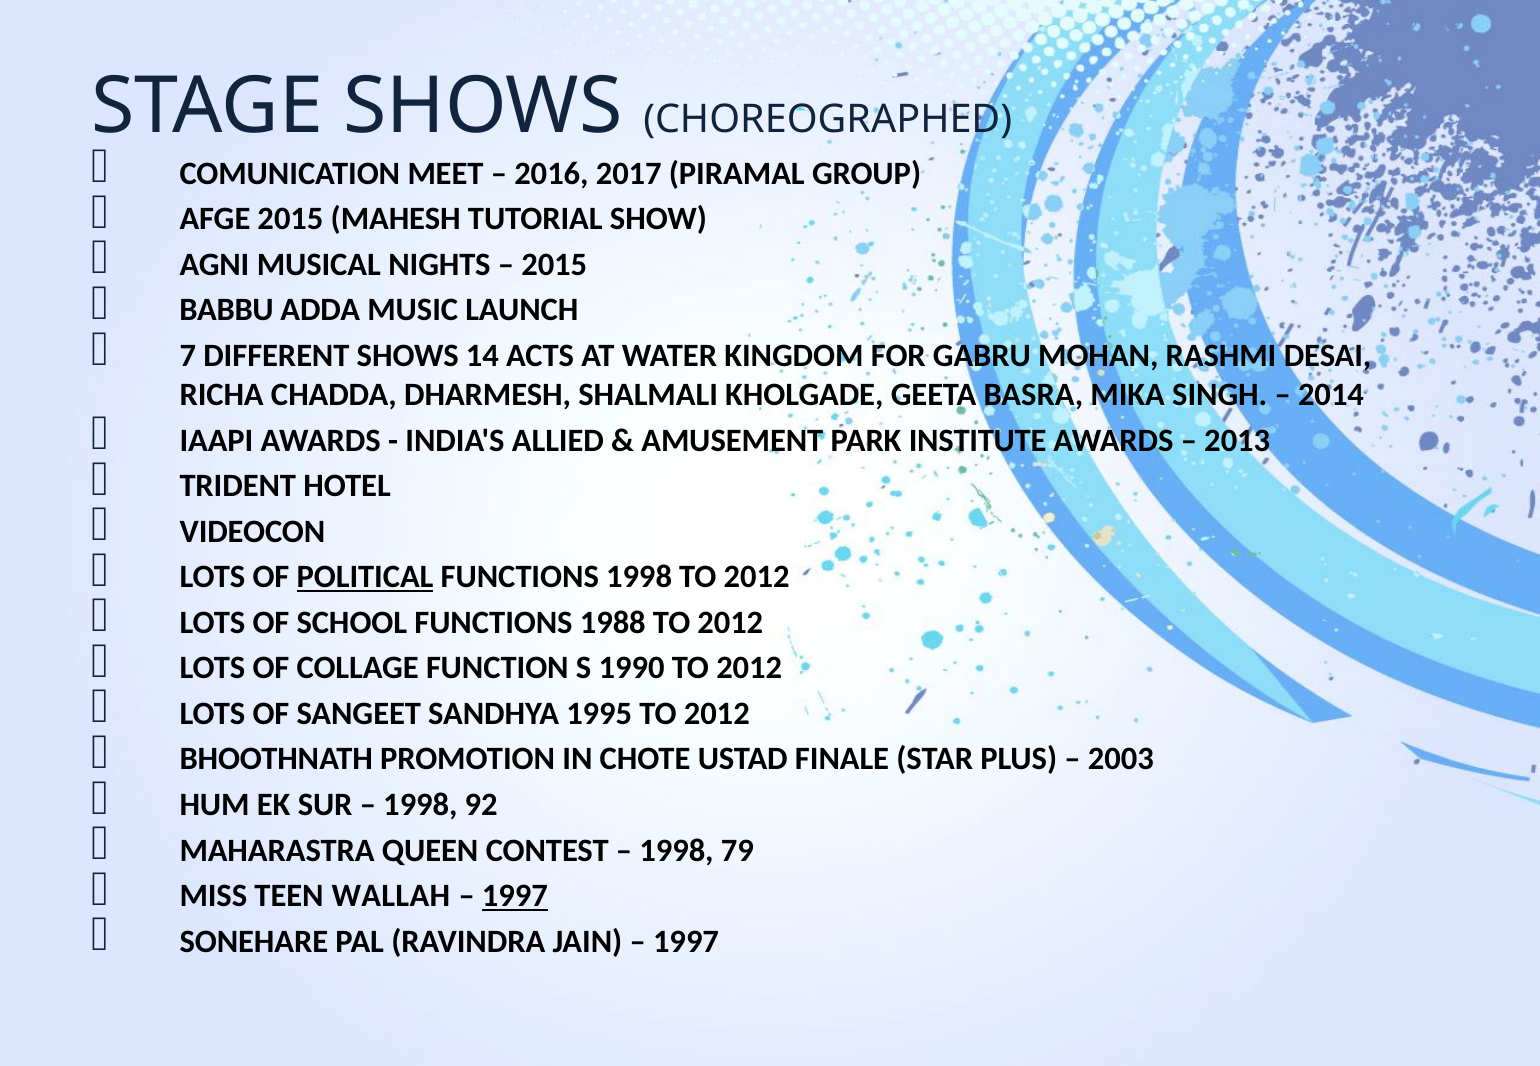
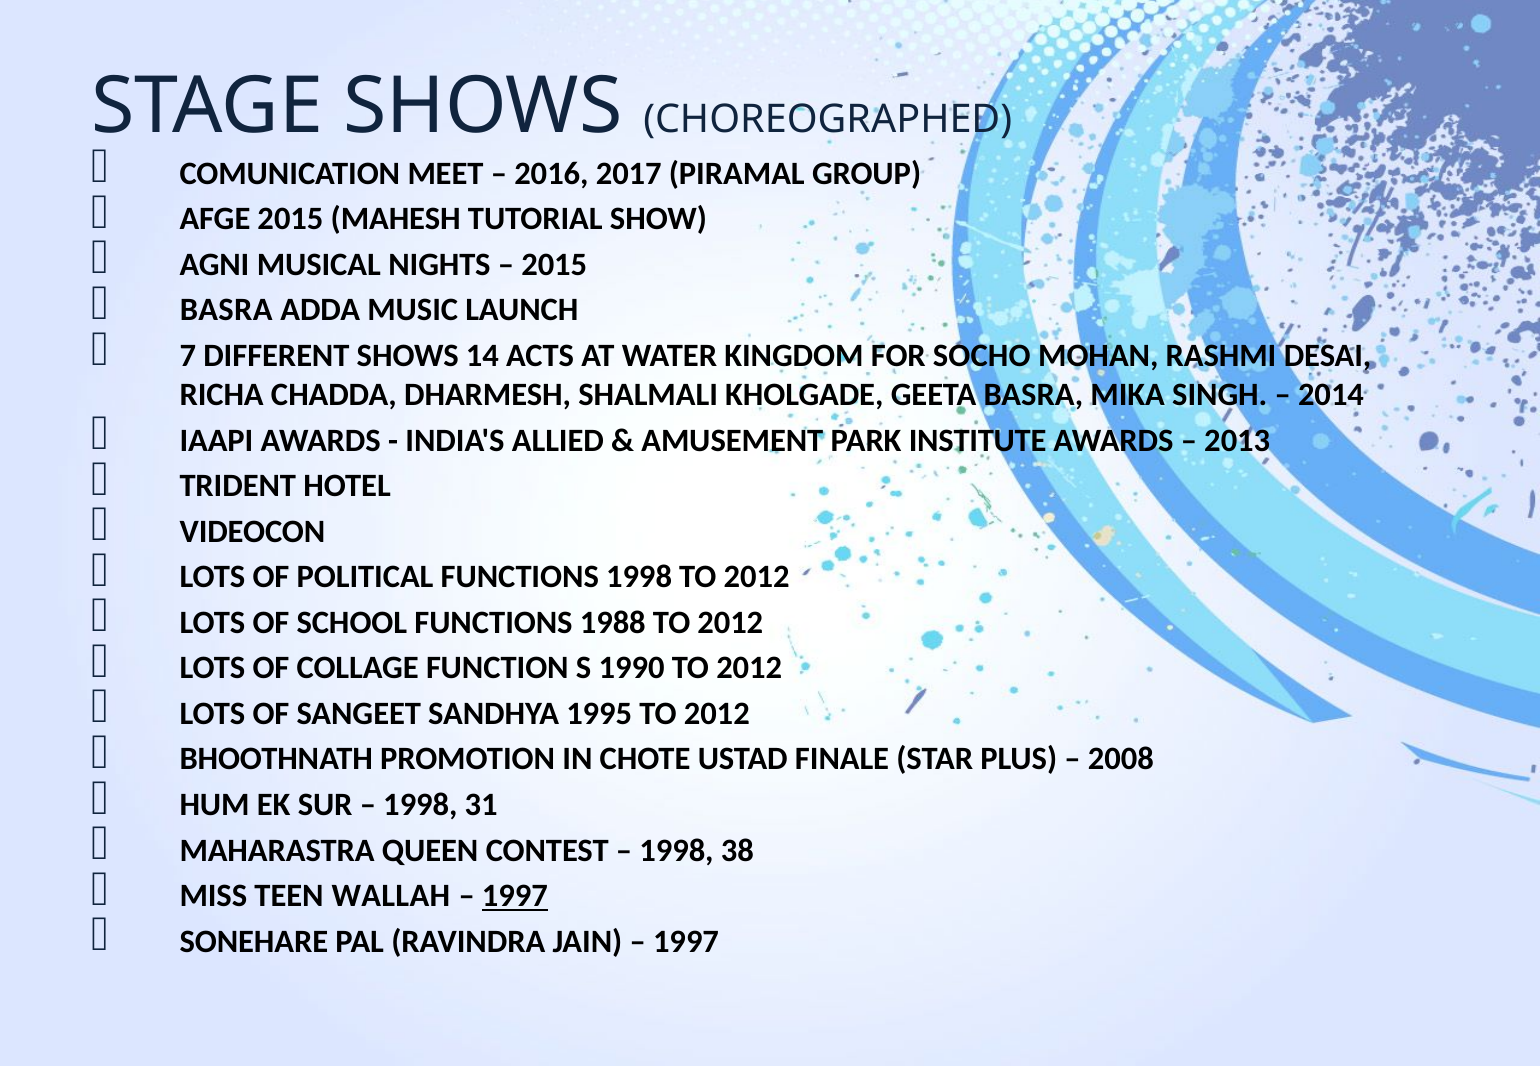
BABBU at (226, 310): BABBU -> BASRA
GABRU: GABRU -> SOCHO
POLITICAL underline: present -> none
2003: 2003 -> 2008
92: 92 -> 31
79: 79 -> 38
